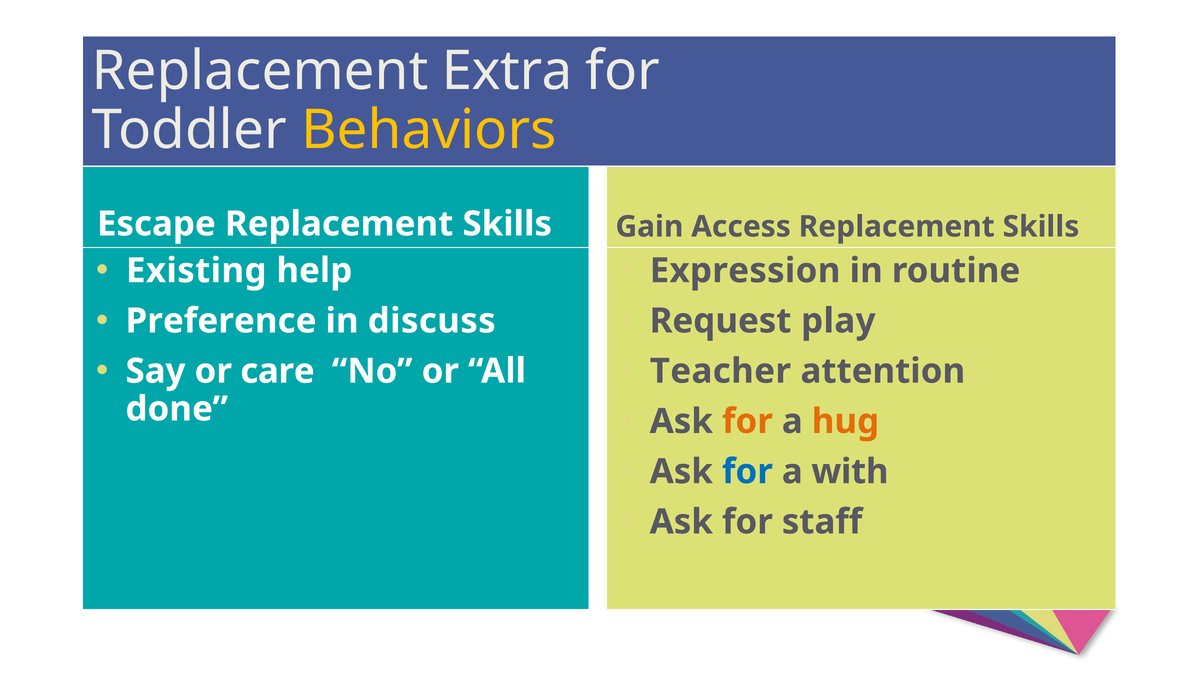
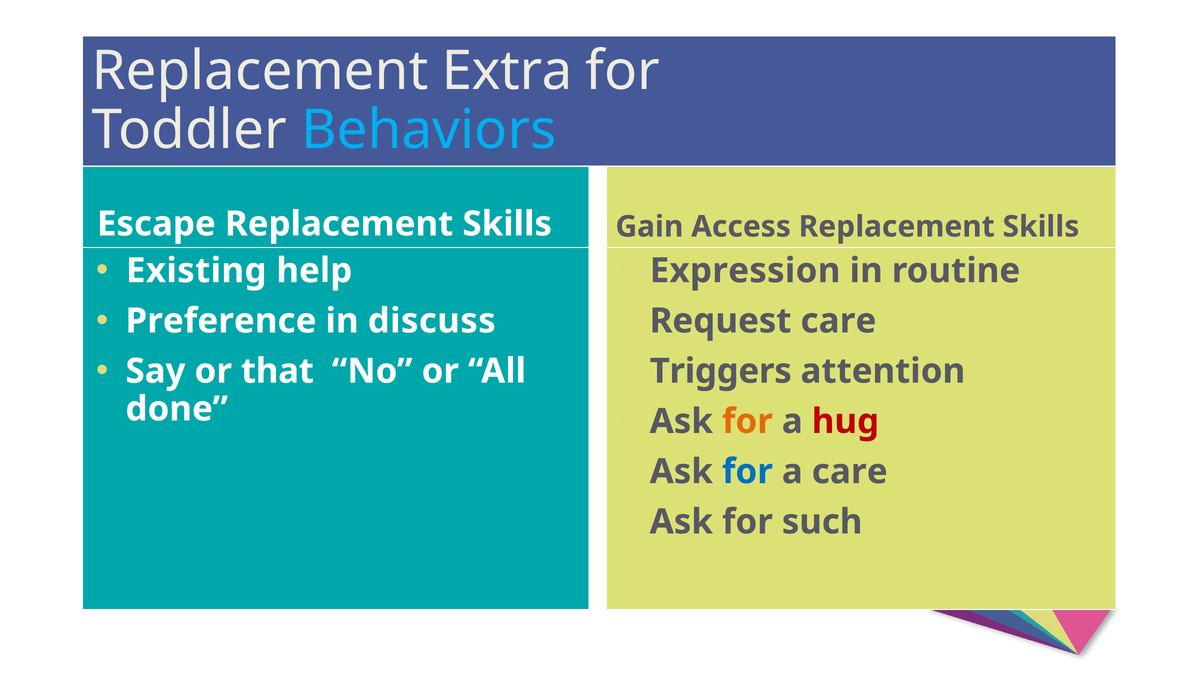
Behaviors colour: yellow -> light blue
Request play: play -> care
care: care -> that
Teacher: Teacher -> Triggers
hug colour: orange -> red
a with: with -> care
staff: staff -> such
